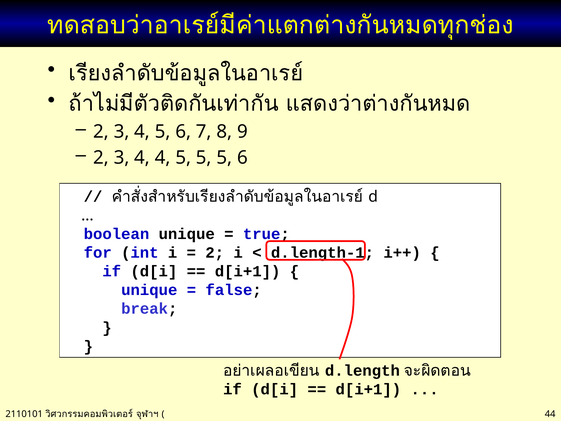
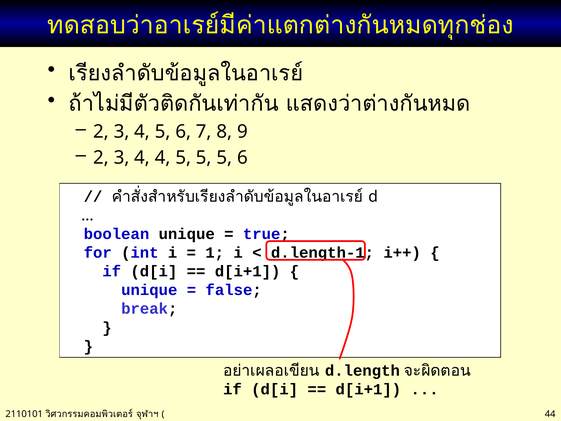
2 at (215, 253): 2 -> 1
